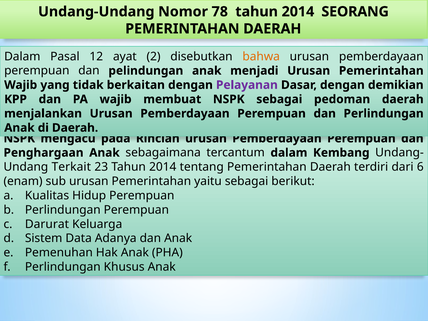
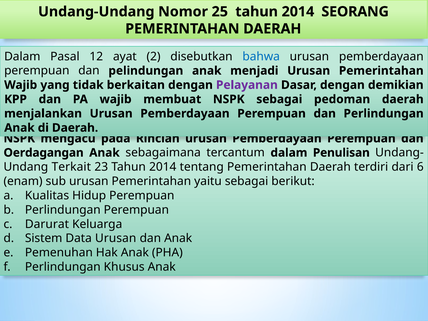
78: 78 -> 25
bahwa colour: orange -> blue
Penghargaan: Penghargaan -> Oerdagangan
Kembang: Kembang -> Penulisan
Data Adanya: Adanya -> Urusan
